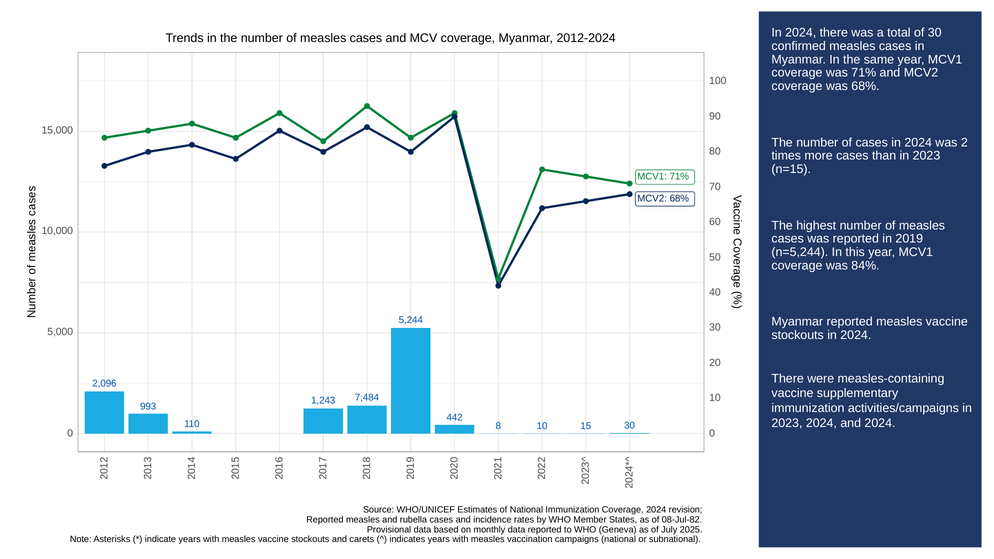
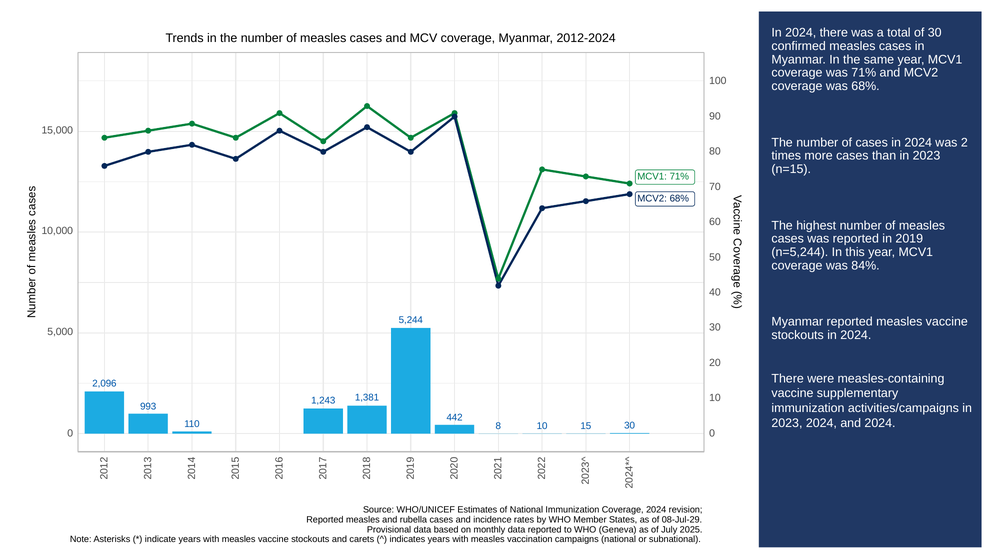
7,484: 7,484 -> 1,381
08-Jul-82: 08-Jul-82 -> 08-Jul-29
